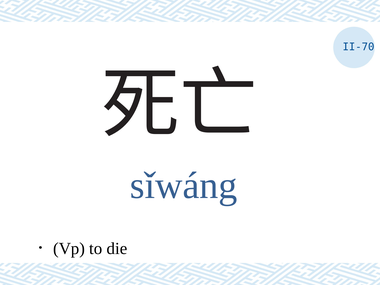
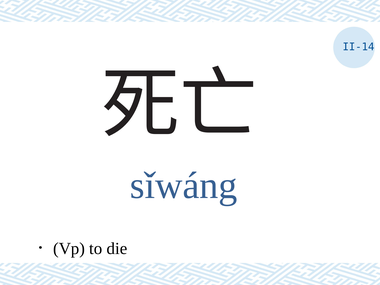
II-70: II-70 -> II-14
